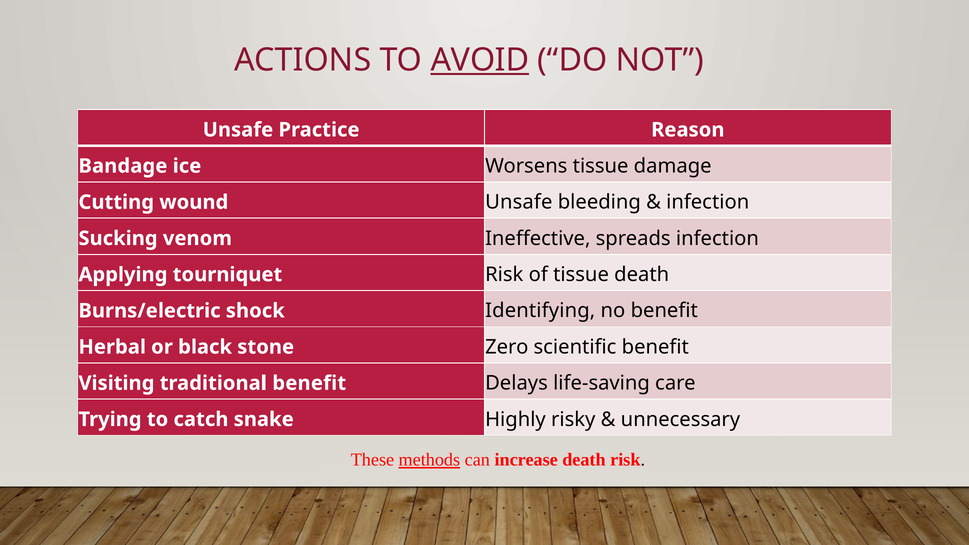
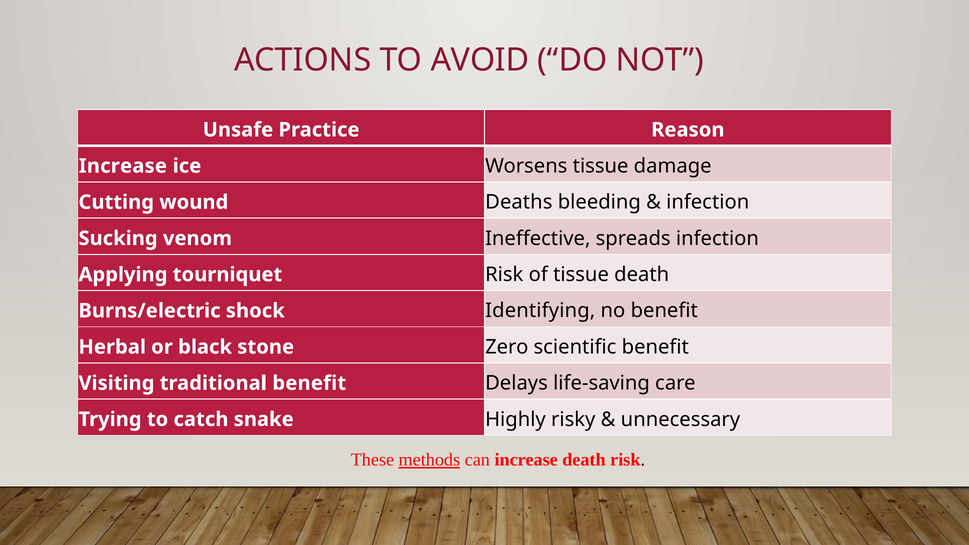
AVOID underline: present -> none
Bandage at (123, 166): Bandage -> Increase
wound Unsafe: Unsafe -> Deaths
